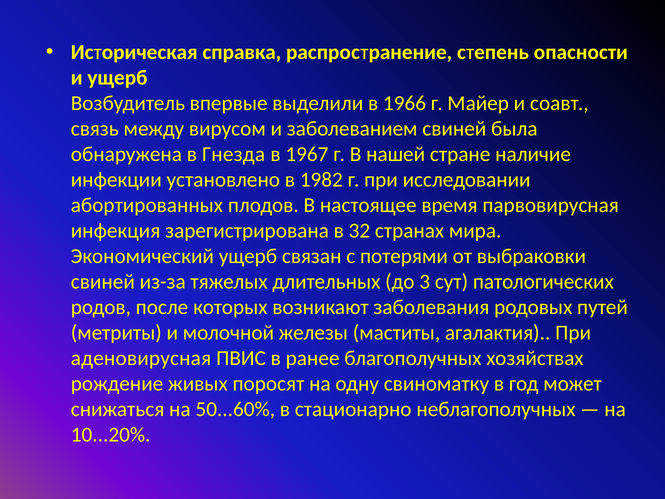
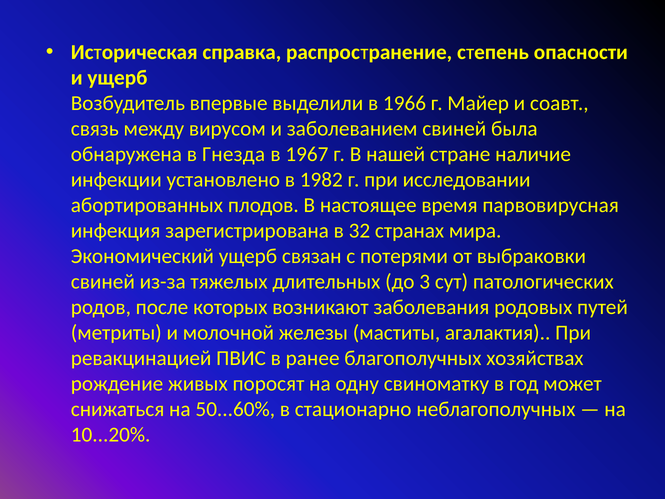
аденовирусная: аденовирусная -> ревакцинацией
